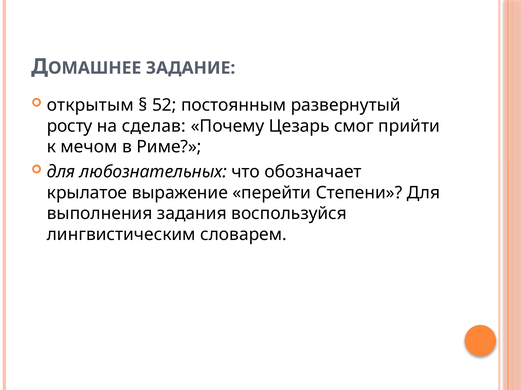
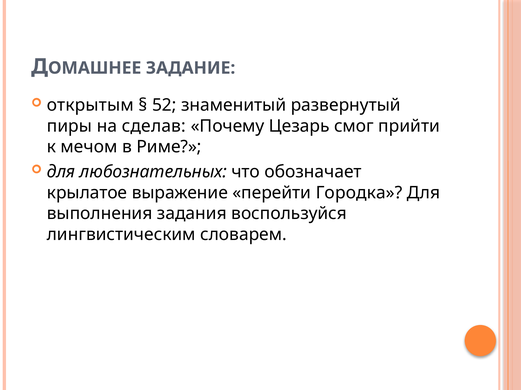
постоянным: постоянным -> знаменитый
росту: росту -> пиры
Степени: Степени -> Городка
